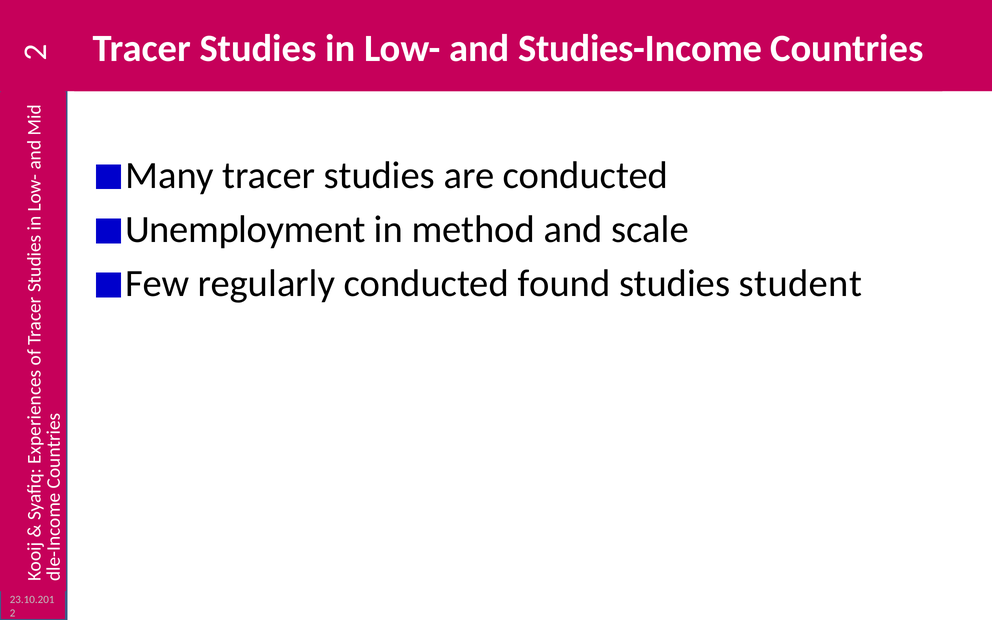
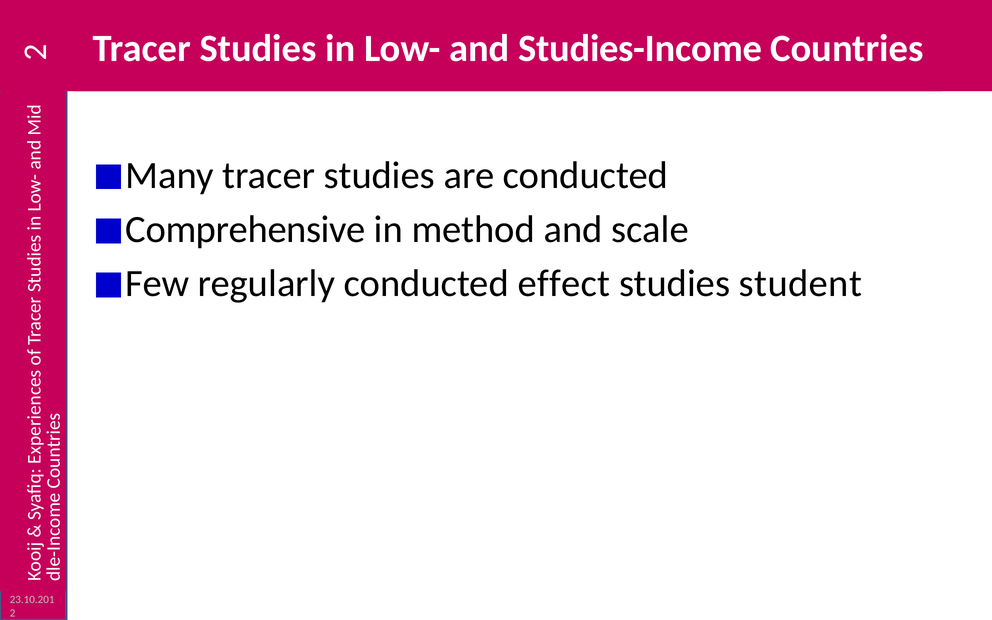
Unemployment: Unemployment -> Comprehensive
found: found -> effect
